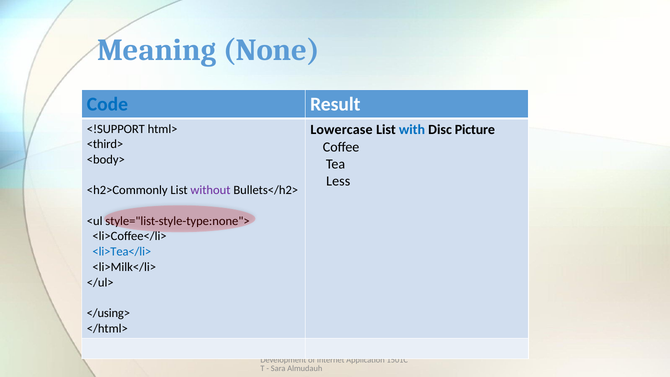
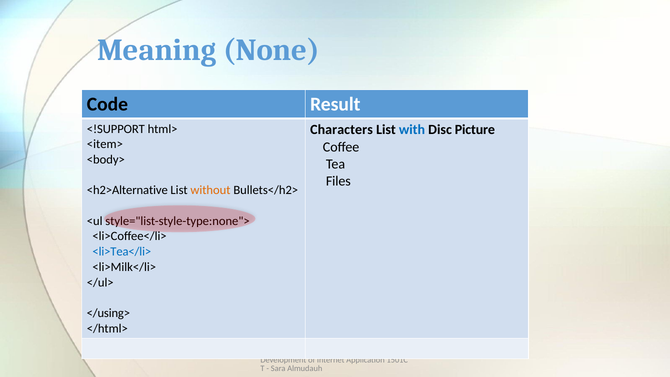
Code colour: blue -> black
Lowercase: Lowercase -> Characters
<third>: <third> -> <item>
Less: Less -> Files
<h2>Commonly: <h2>Commonly -> <h2>Alternative
without colour: purple -> orange
